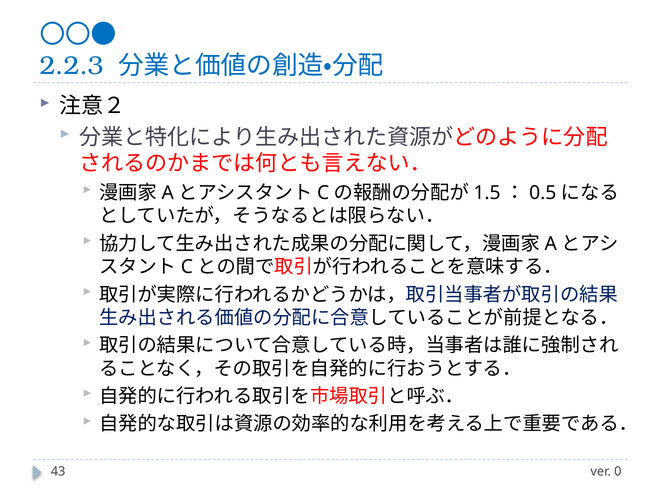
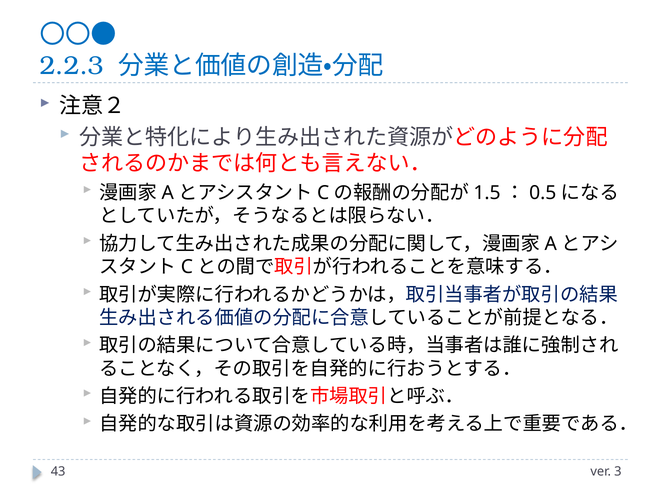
0: 0 -> 3
